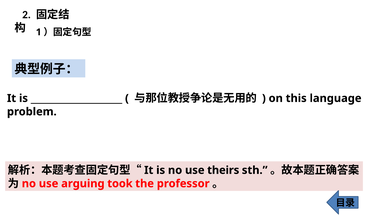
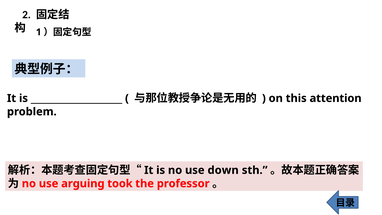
language: language -> attention
theirs: theirs -> down
